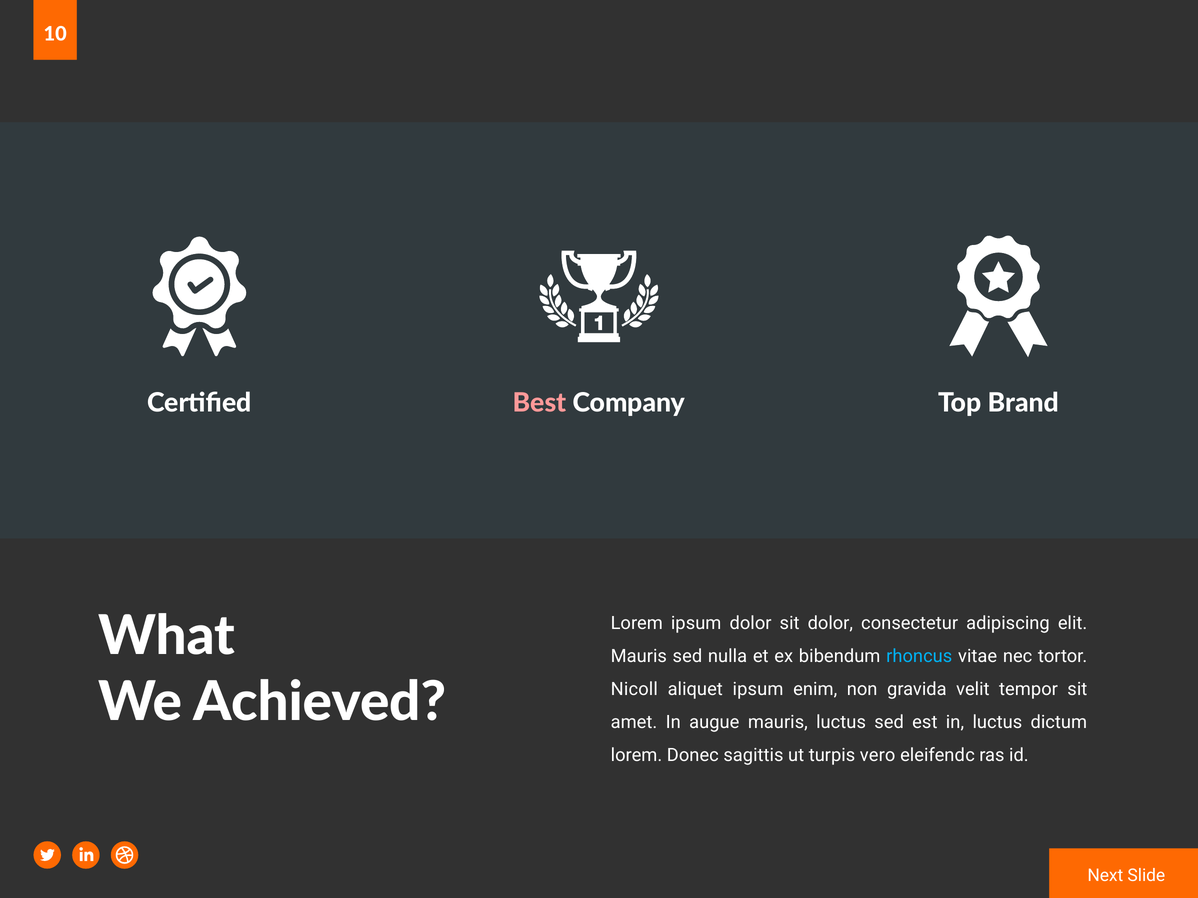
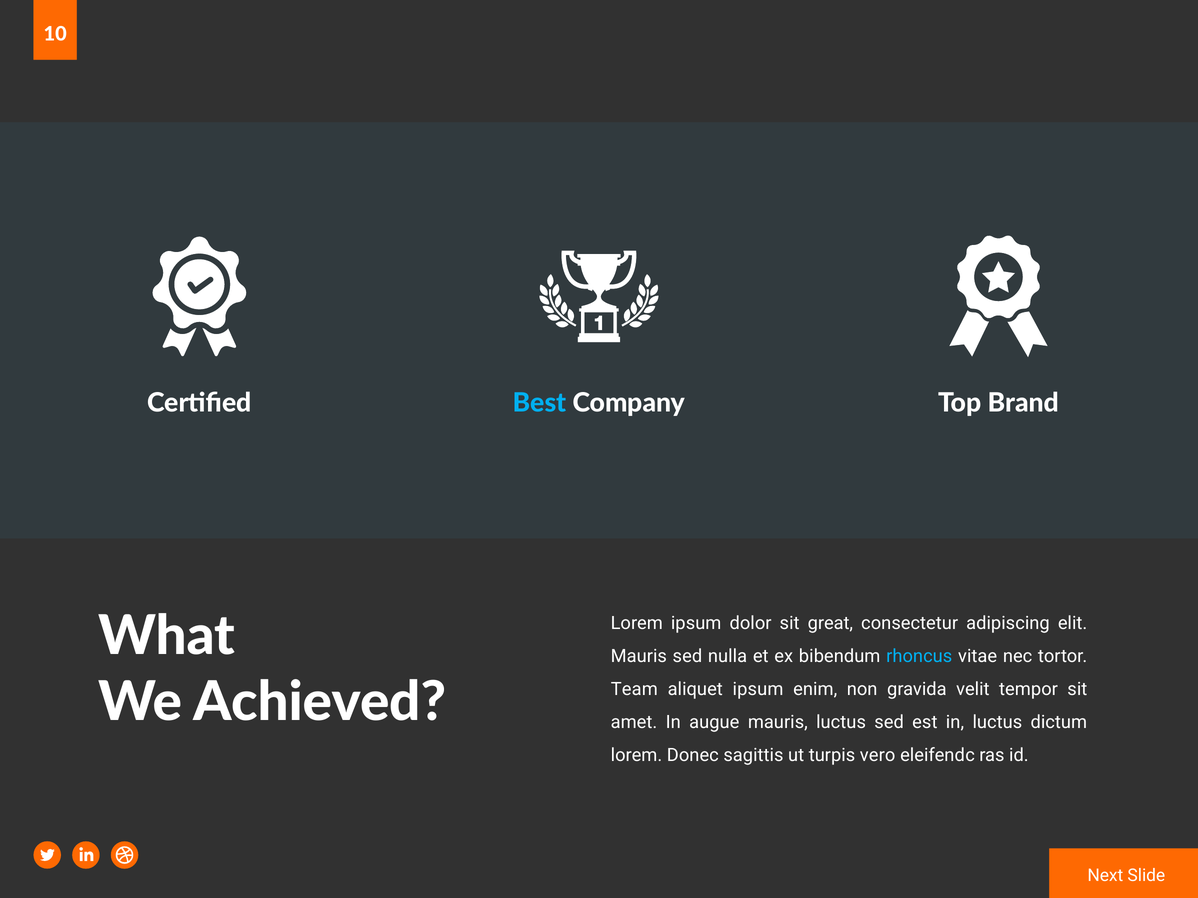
Best colour: pink -> light blue
sit dolor: dolor -> great
Nicoll: Nicoll -> Team
